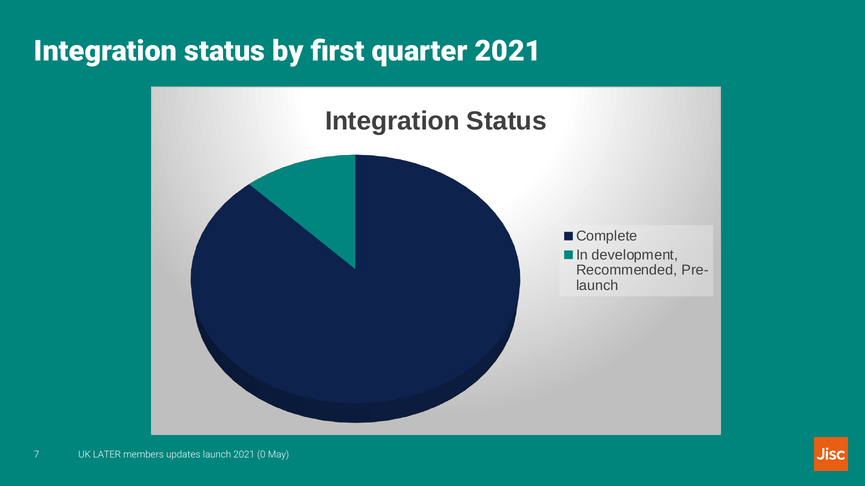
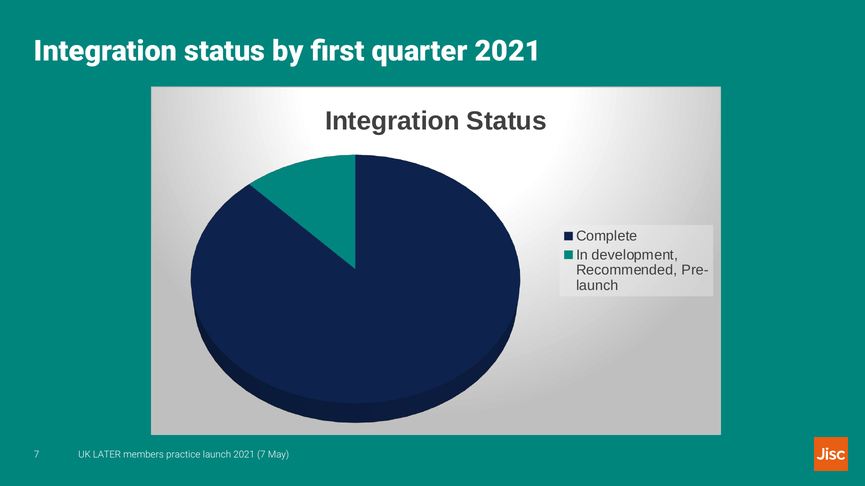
updates: updates -> practice
2021 0: 0 -> 7
